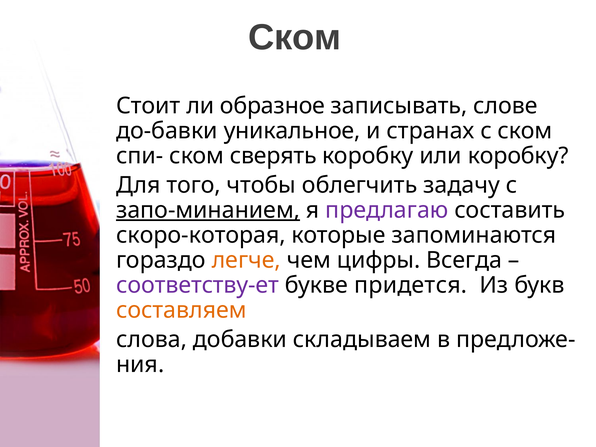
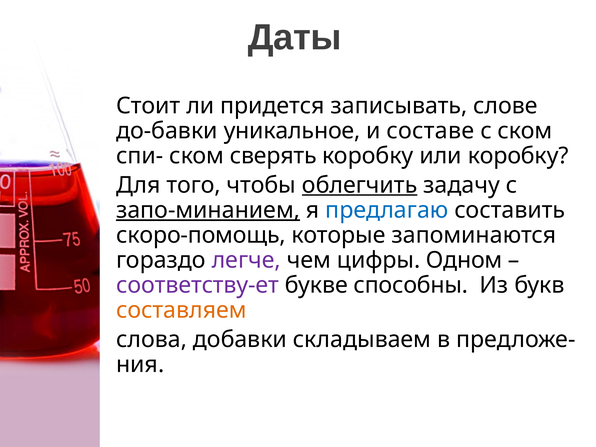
Ском at (295, 37): Ском -> Даты
образное: образное -> придется
странах: странах -> составе
облегчить underline: none -> present
предлагаю colour: purple -> blue
скоро-которая: скоро-которая -> скоро-помощь
легче colour: orange -> purple
Всегда: Всегда -> Одном
придется: придется -> способны
